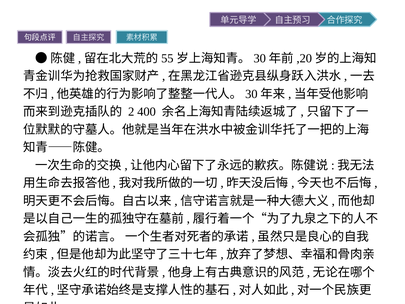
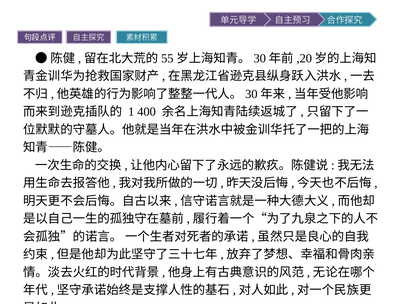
2: 2 -> 1
